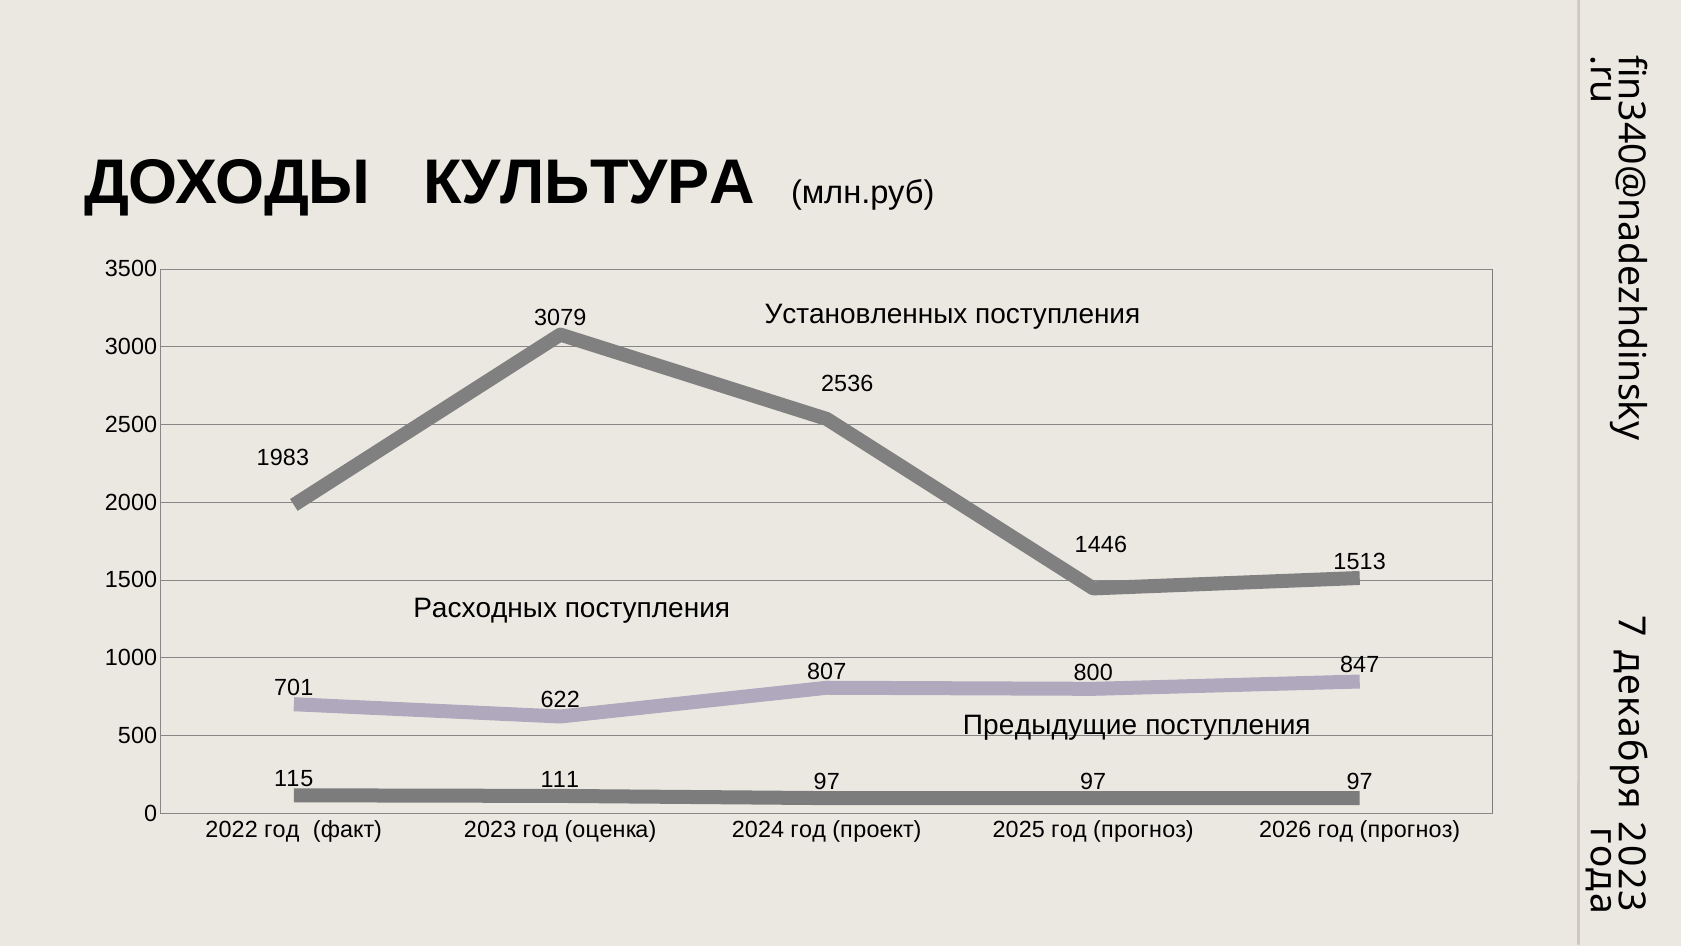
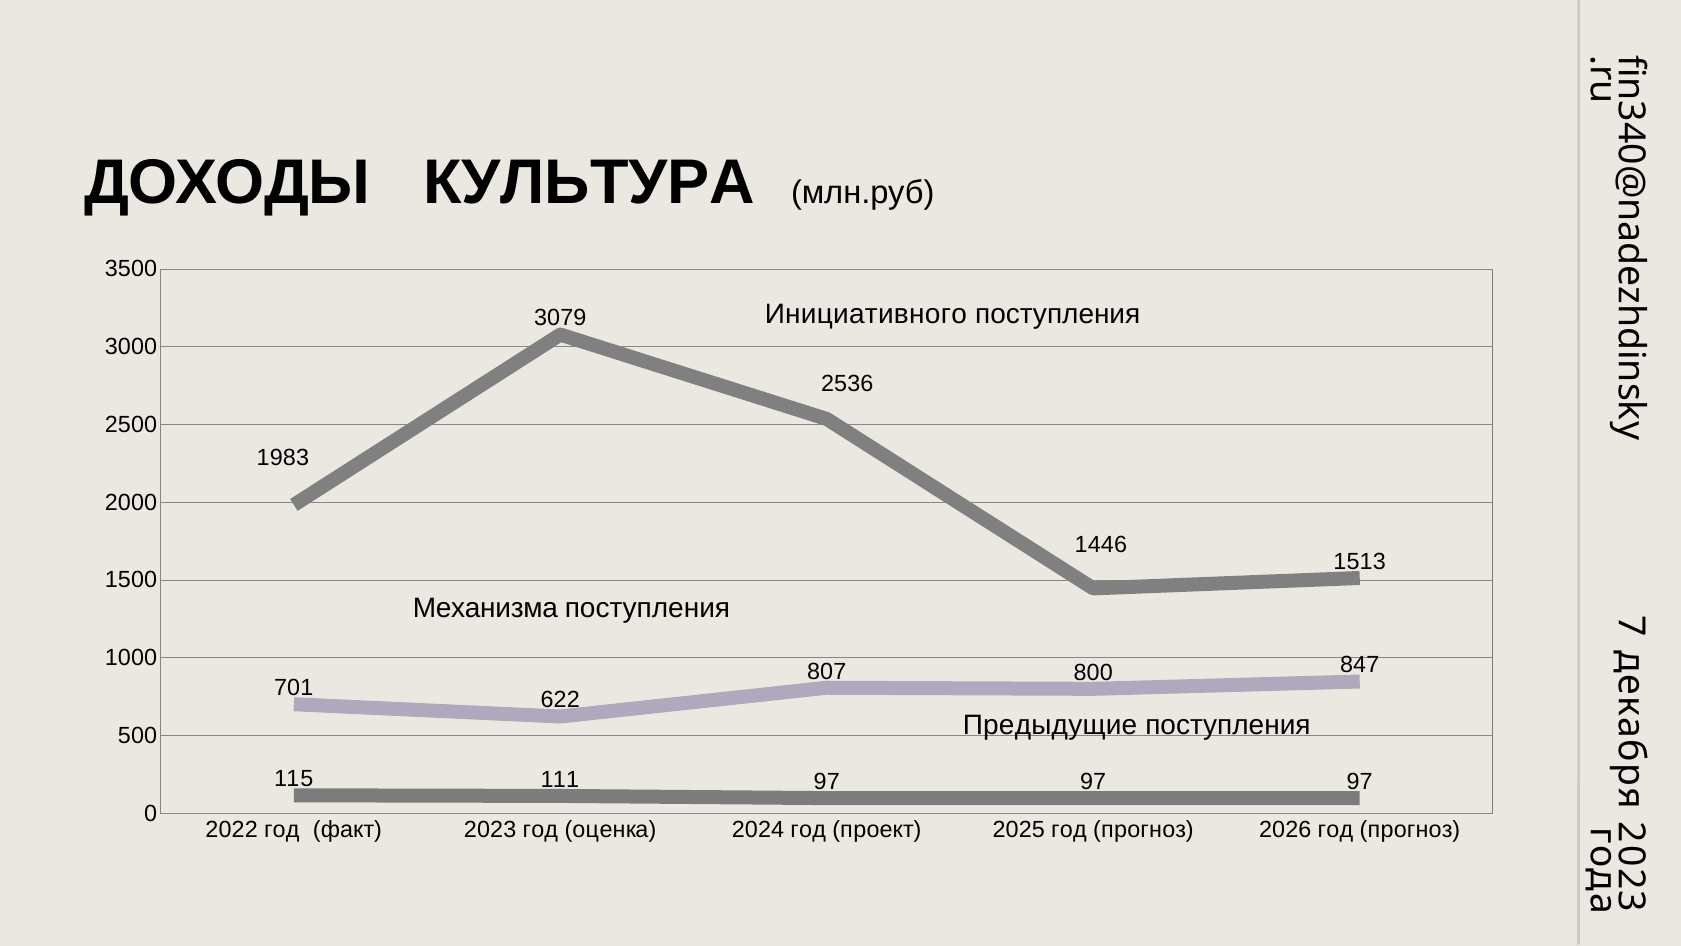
Установленных: Установленных -> Инициативного
Расходных: Расходных -> Механизма
